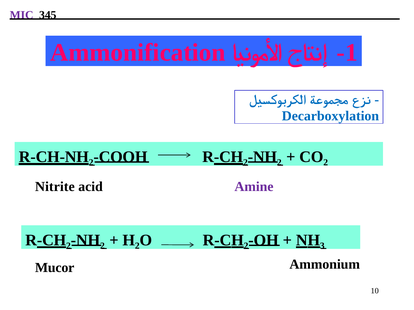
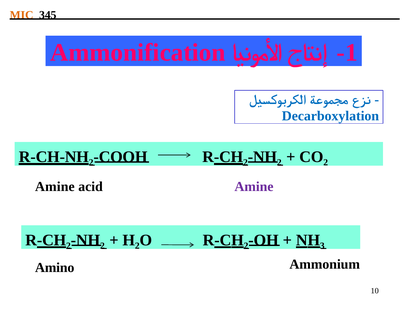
MIC colour: purple -> orange
Nitrite at (55, 187): Nitrite -> Amine
Mucor: Mucor -> Amino
